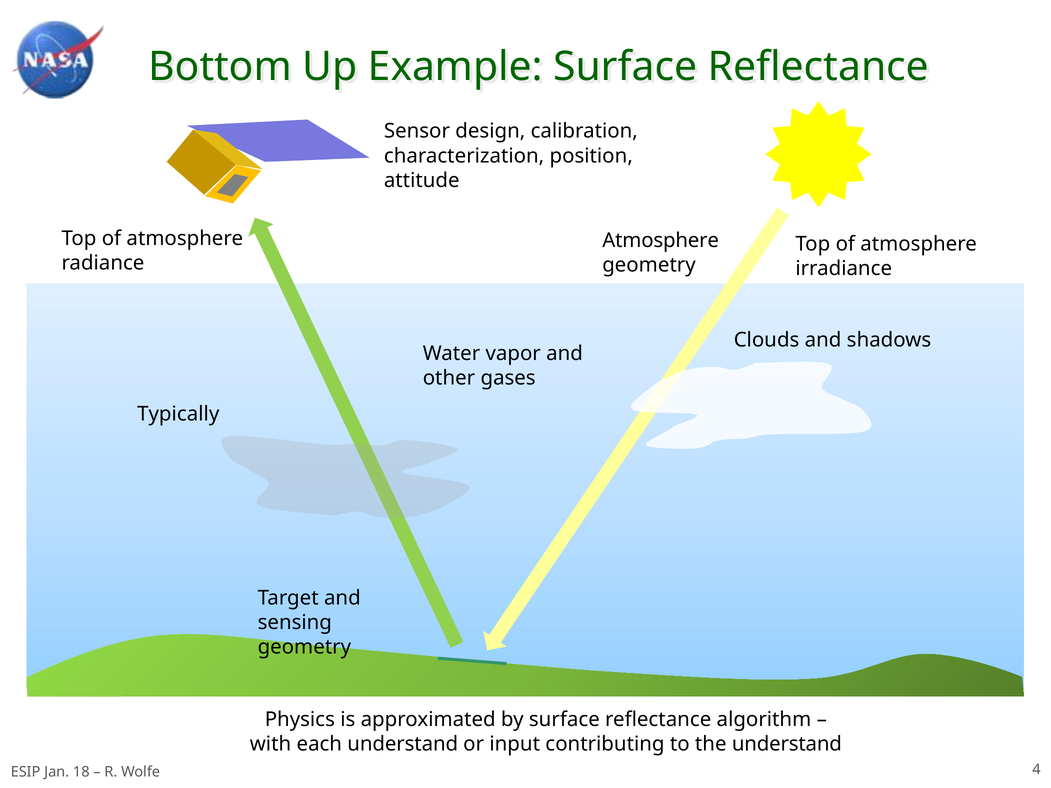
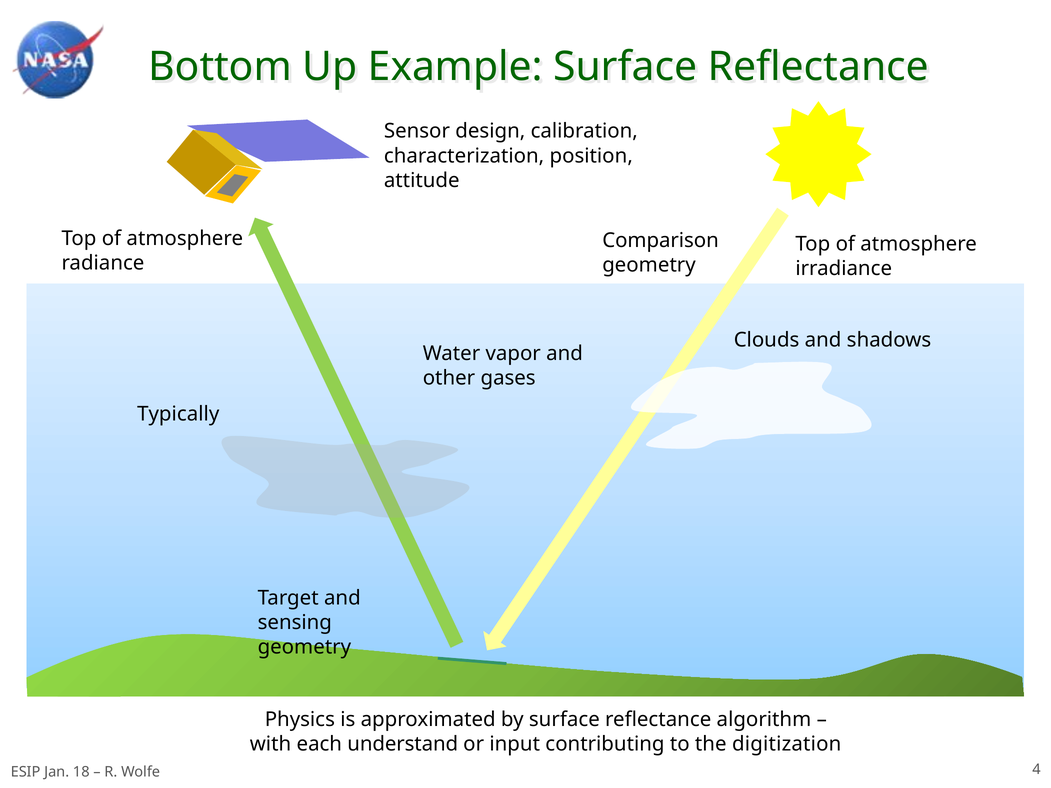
Atmosphere at (661, 240): Atmosphere -> Comparison
the understand: understand -> digitization
